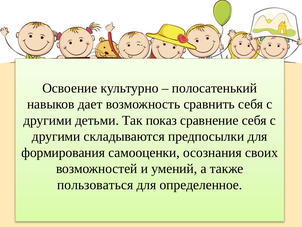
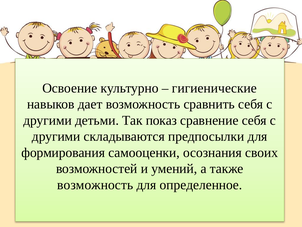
полосатенький: полосатенький -> гигиенические
пользоваться at (95, 185): пользоваться -> возможность
